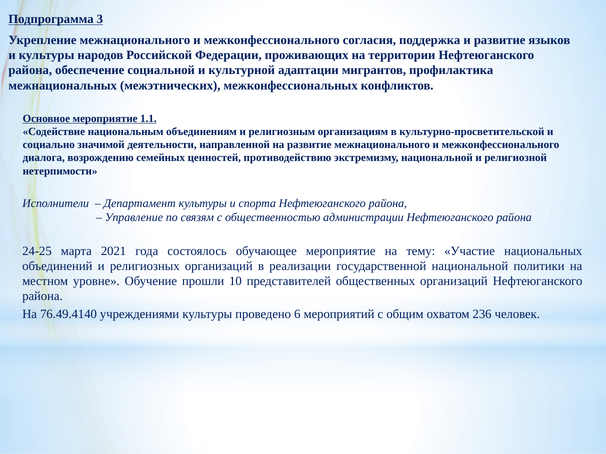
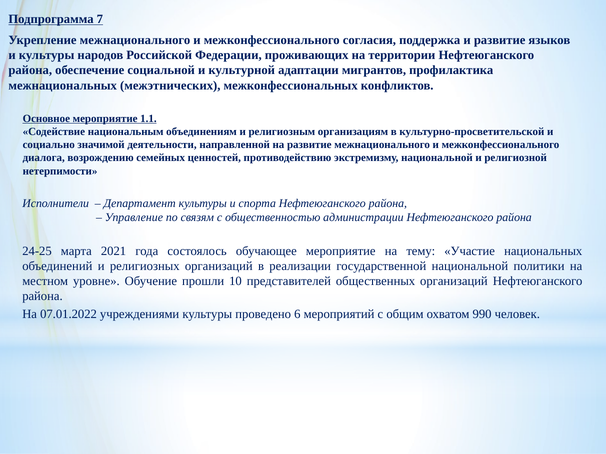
3: 3 -> 7
76.49.4140: 76.49.4140 -> 07.01.2022
236: 236 -> 990
